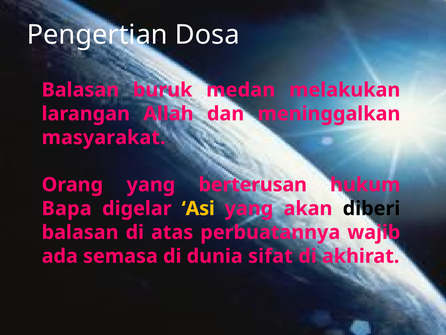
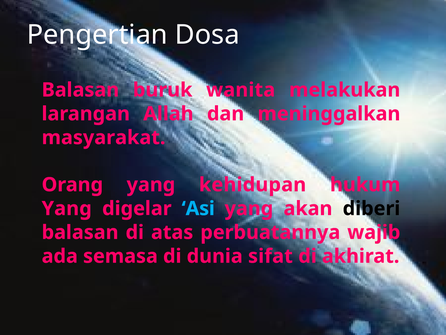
medan: medan -> wanita
berterusan: berterusan -> kehidupan
Bapa at (67, 208): Bapa -> Yang
Asi colour: yellow -> light blue
